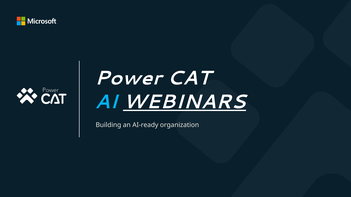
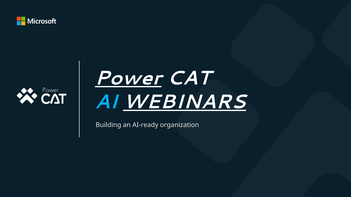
Power underline: none -> present
